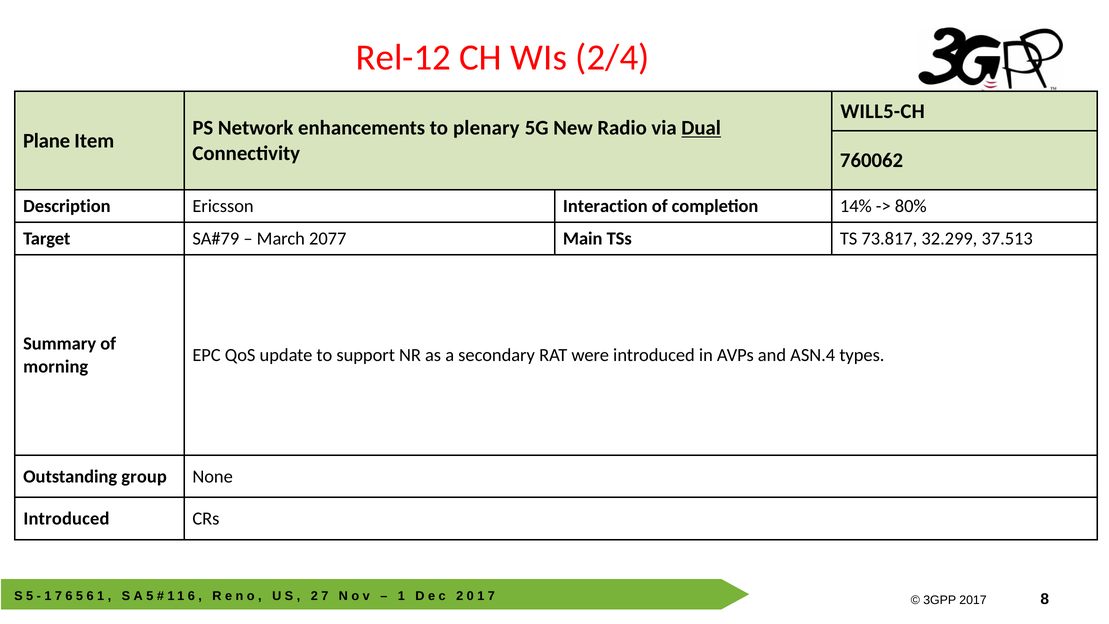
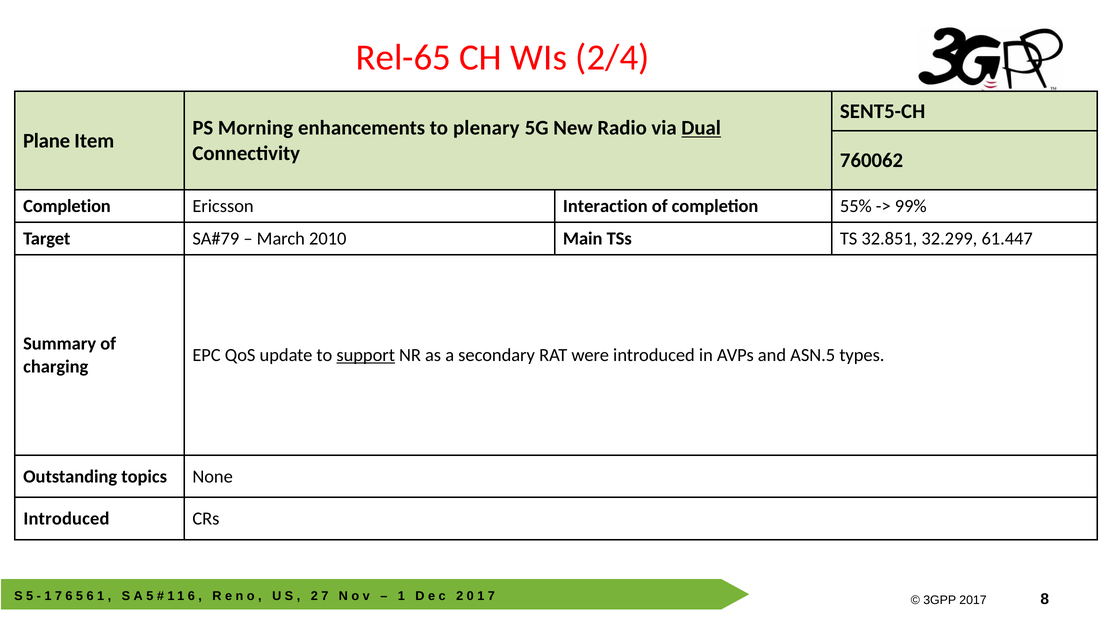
Rel-12: Rel-12 -> Rel-65
WILL5-CH: WILL5-CH -> SENT5-CH
Network: Network -> Morning
Description at (67, 206): Description -> Completion
14%: 14% -> 55%
80%: 80% -> 99%
2077: 2077 -> 2010
73.817: 73.817 -> 32.851
37.513: 37.513 -> 61.447
support underline: none -> present
ASN.4: ASN.4 -> ASN.5
morning: morning -> charging
group: group -> topics
